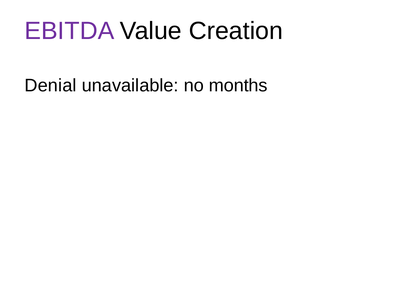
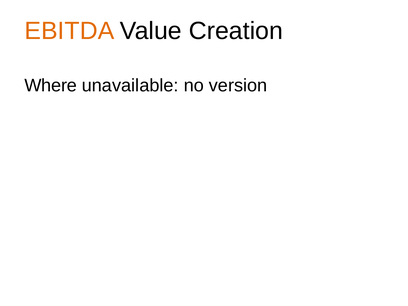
EBITDA colour: purple -> orange
Denial: Denial -> Where
months: months -> version
